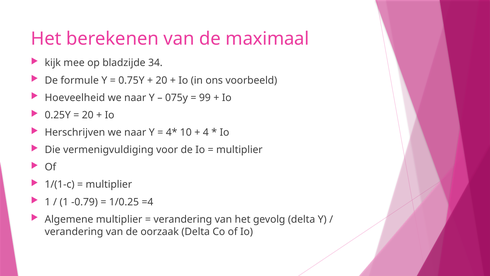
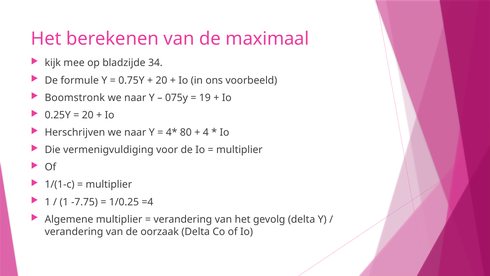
Hoeveelheid: Hoeveelheid -> Boomstronk
99: 99 -> 19
10: 10 -> 80
-0.79: -0.79 -> -7.75
